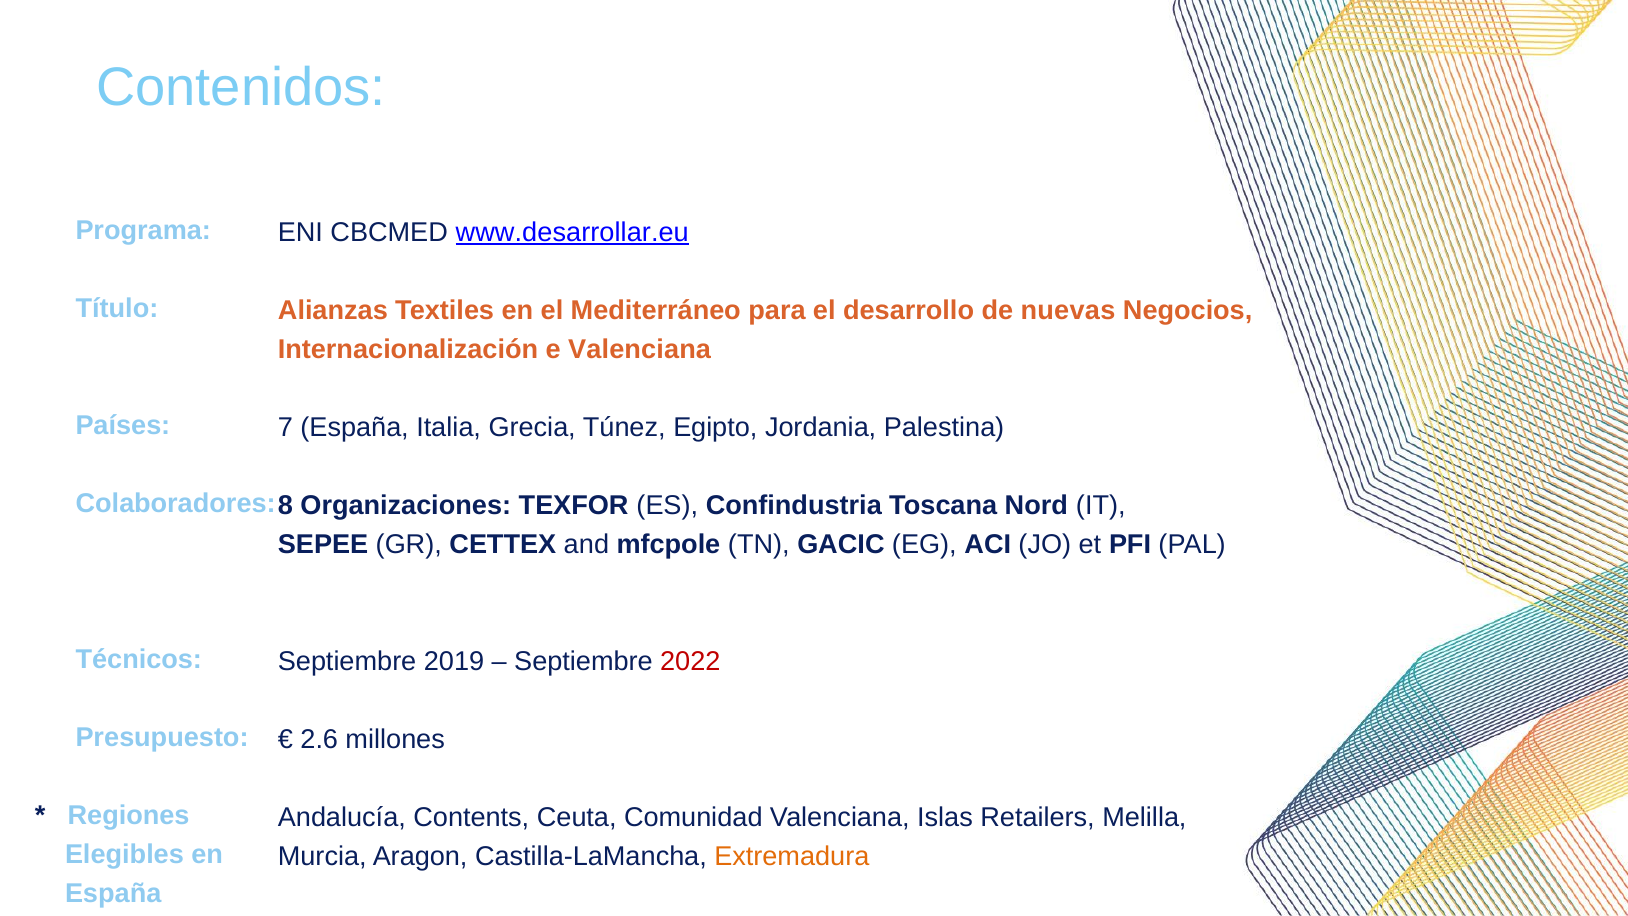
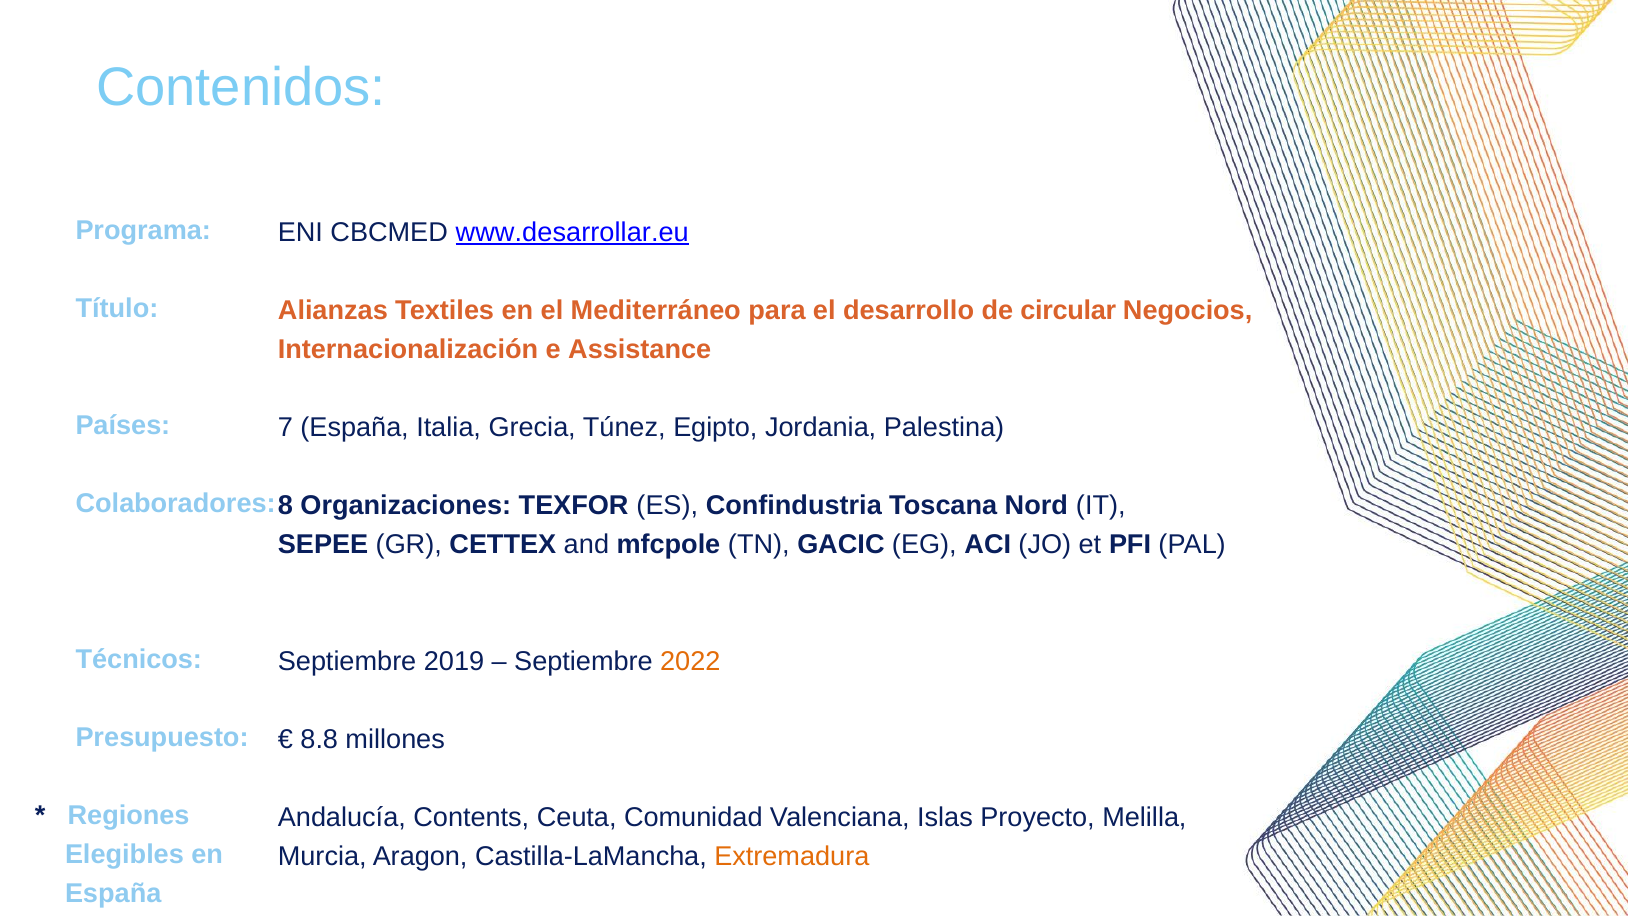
nuevas: nuevas -> circular
e Valenciana: Valenciana -> Assistance
2022 colour: red -> orange
2.6: 2.6 -> 8.8
Retailers: Retailers -> Proyecto
